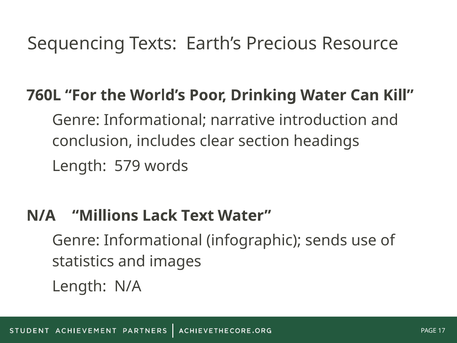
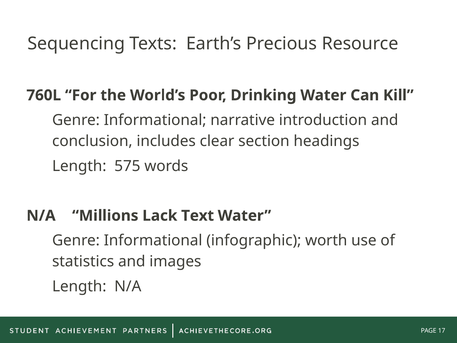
579: 579 -> 575
sends: sends -> worth
